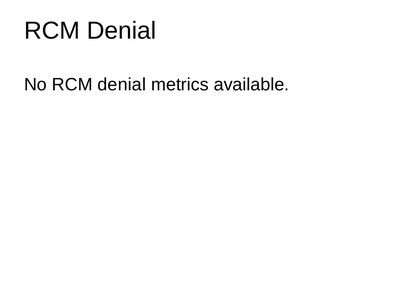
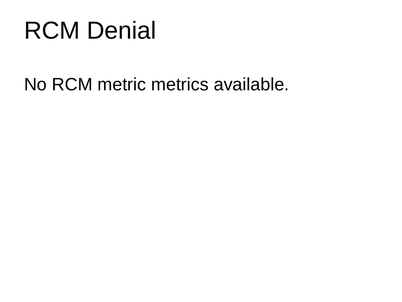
No RCM denial: denial -> metric
